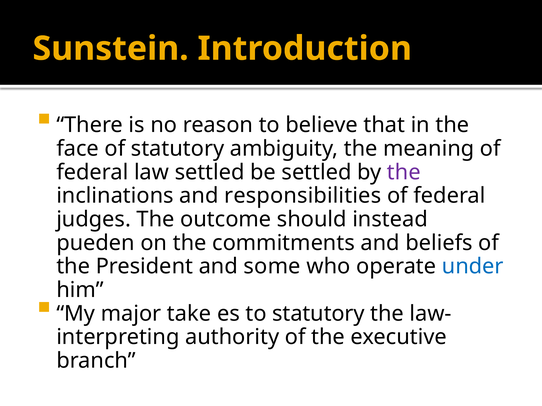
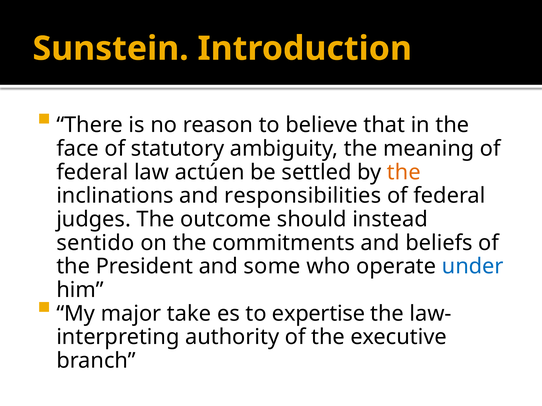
law settled: settled -> actúen
the at (404, 172) colour: purple -> orange
pueden: pueden -> sentido
to statutory: statutory -> expertise
